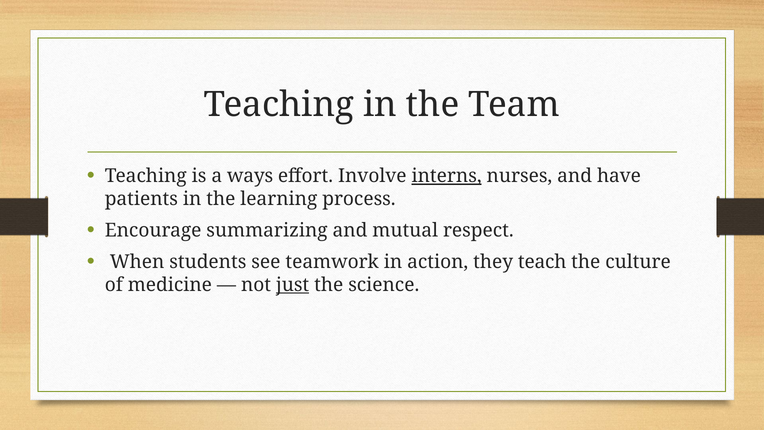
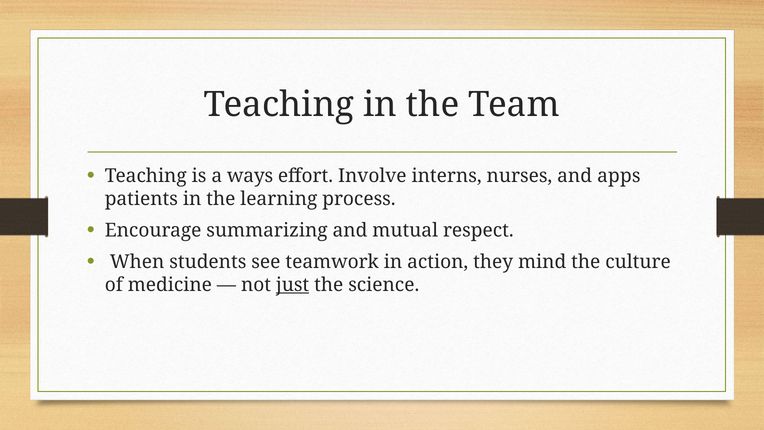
interns underline: present -> none
have: have -> apps
teach: teach -> mind
